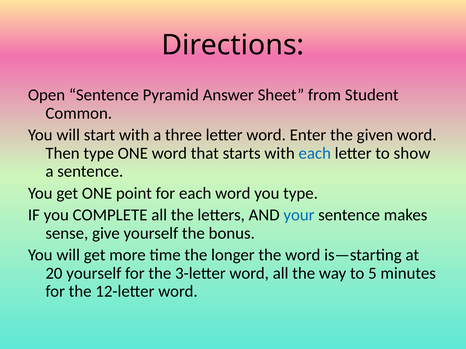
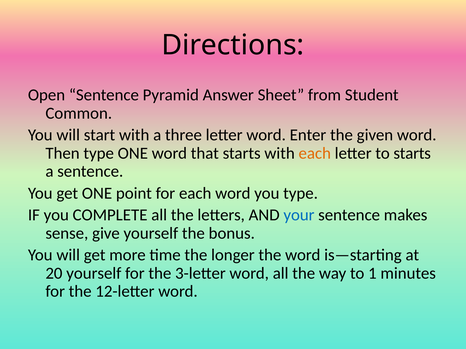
each at (315, 153) colour: blue -> orange
to show: show -> starts
5: 5 -> 1
